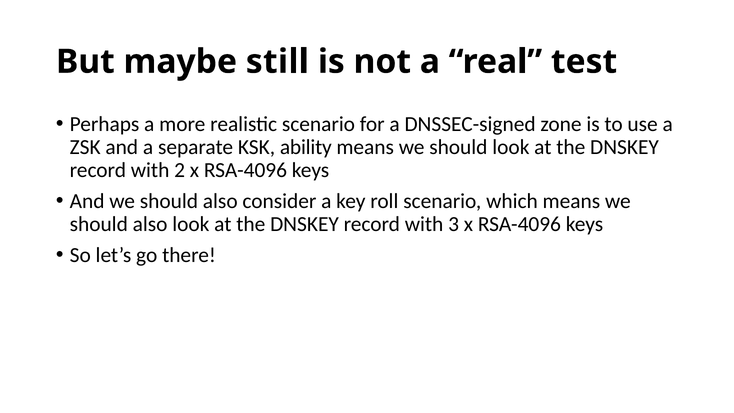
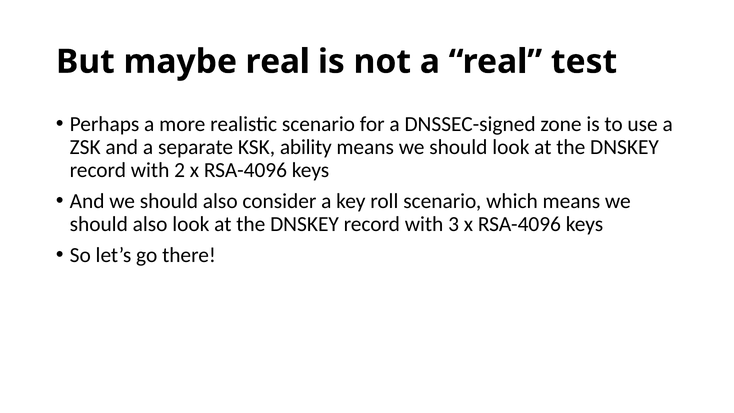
maybe still: still -> real
